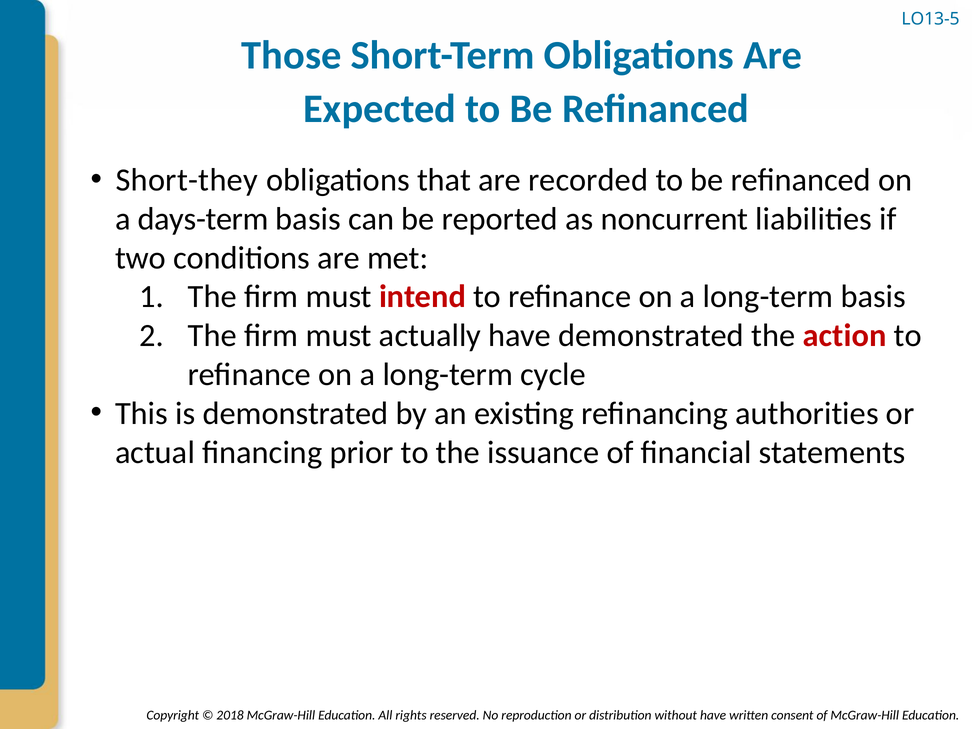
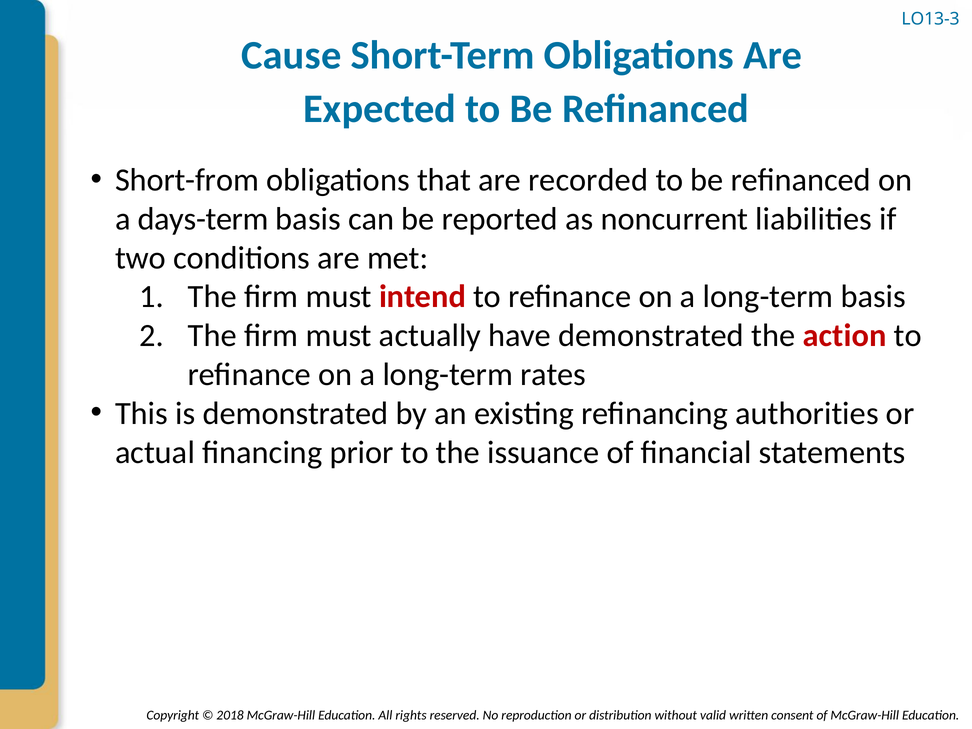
LO13-5: LO13-5 -> LO13-3
Those: Those -> Cause
Short-they: Short-they -> Short-from
cycle: cycle -> rates
have at (713, 715): have -> valid
